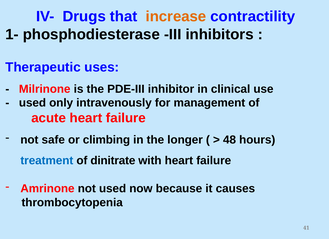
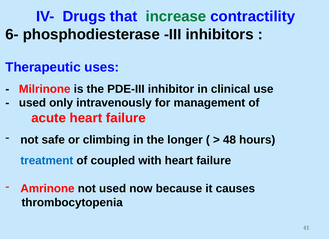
increase colour: orange -> green
1-: 1- -> 6-
dinitrate: dinitrate -> coupled
